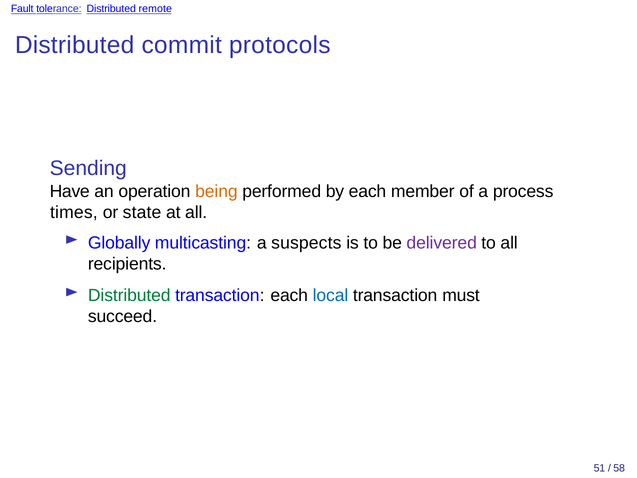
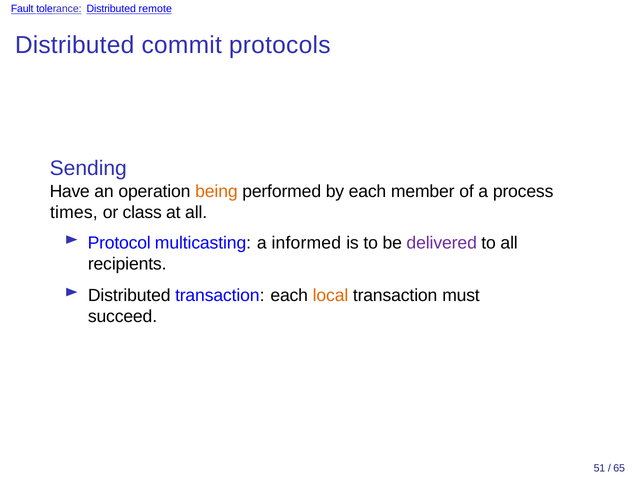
state: state -> class
Globally: Globally -> Protocol
suspects: suspects -> informed
Distributed at (129, 296) colour: green -> black
local colour: blue -> orange
58: 58 -> 65
